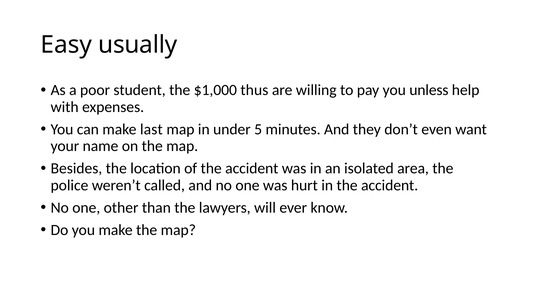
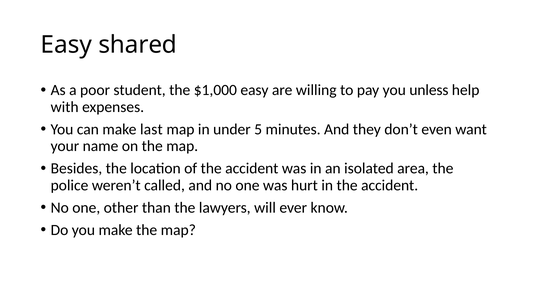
usually: usually -> shared
$1,000 thus: thus -> easy
